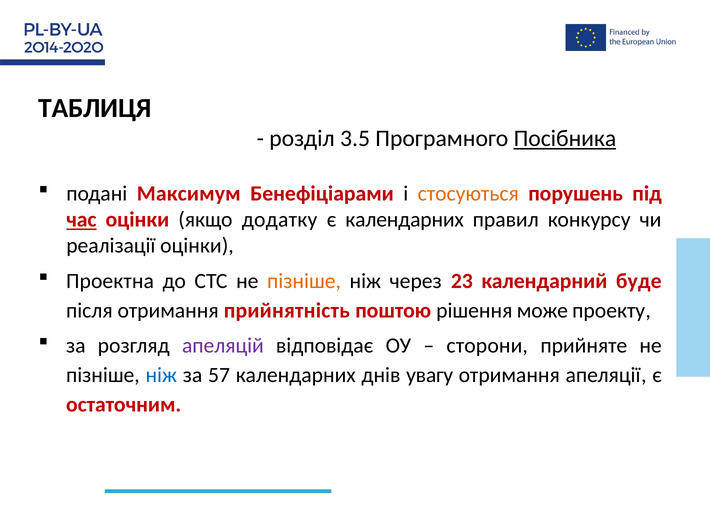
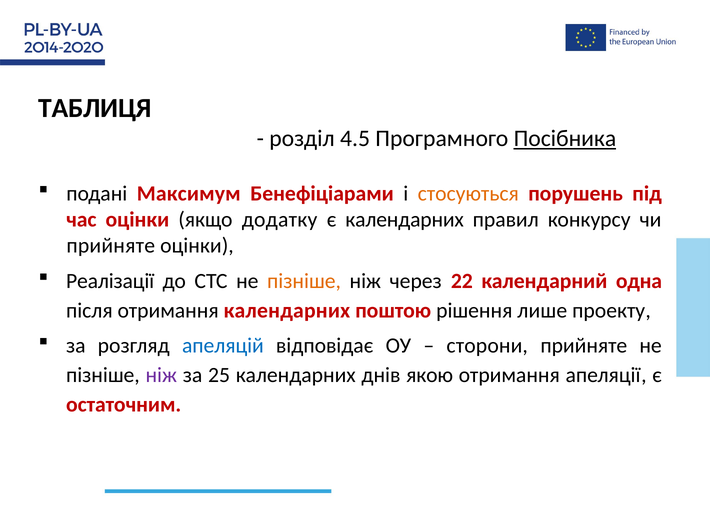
3.5: 3.5 -> 4.5
час underline: present -> none
реалізації at (111, 246): реалізації -> прийняте
Проектна: Проектна -> Реалізації
23: 23 -> 22
буде: буде -> одна
отримання прийнятність: прийнятність -> календарних
може: може -> лише
апеляцій colour: purple -> blue
ніж at (161, 376) colour: blue -> purple
57: 57 -> 25
увагу: увагу -> якою
